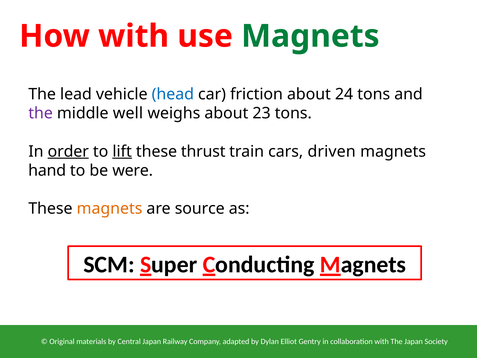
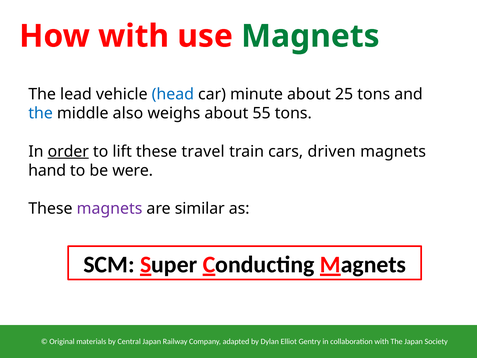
friction: friction -> minute
24: 24 -> 25
the at (41, 113) colour: purple -> blue
well: well -> also
23: 23 -> 55
lift underline: present -> none
thrust: thrust -> travel
magnets at (110, 209) colour: orange -> purple
source: source -> similar
